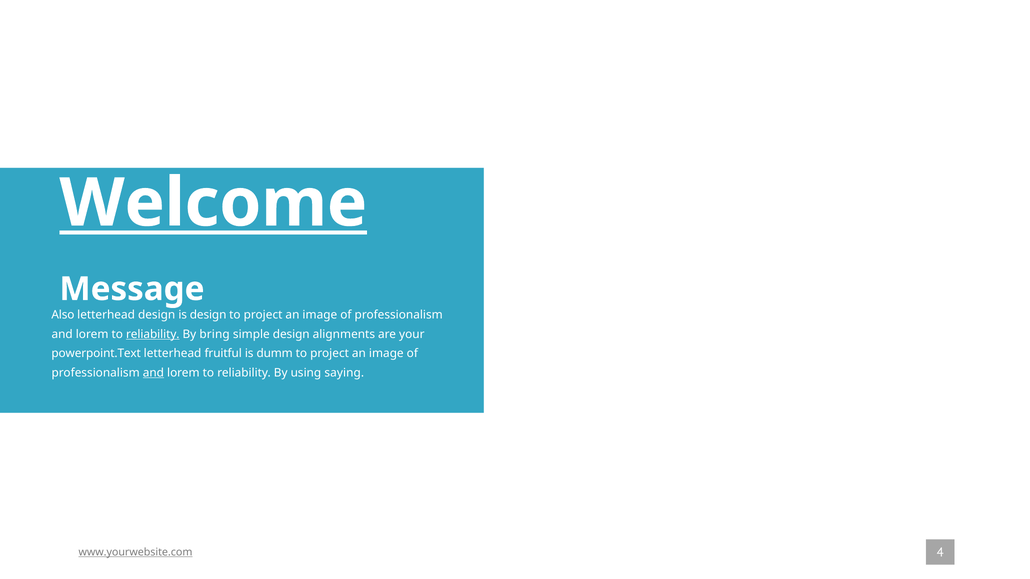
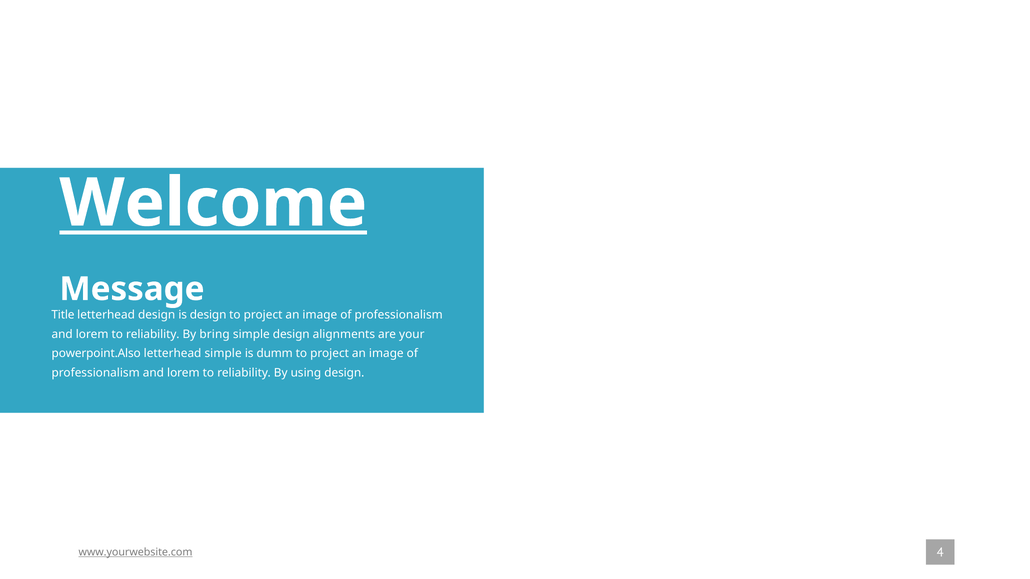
Also: Also -> Title
reliability at (153, 334) underline: present -> none
powerpoint.Text: powerpoint.Text -> powerpoint.Also
letterhead fruitful: fruitful -> simple
and at (153, 373) underline: present -> none
using saying: saying -> design
